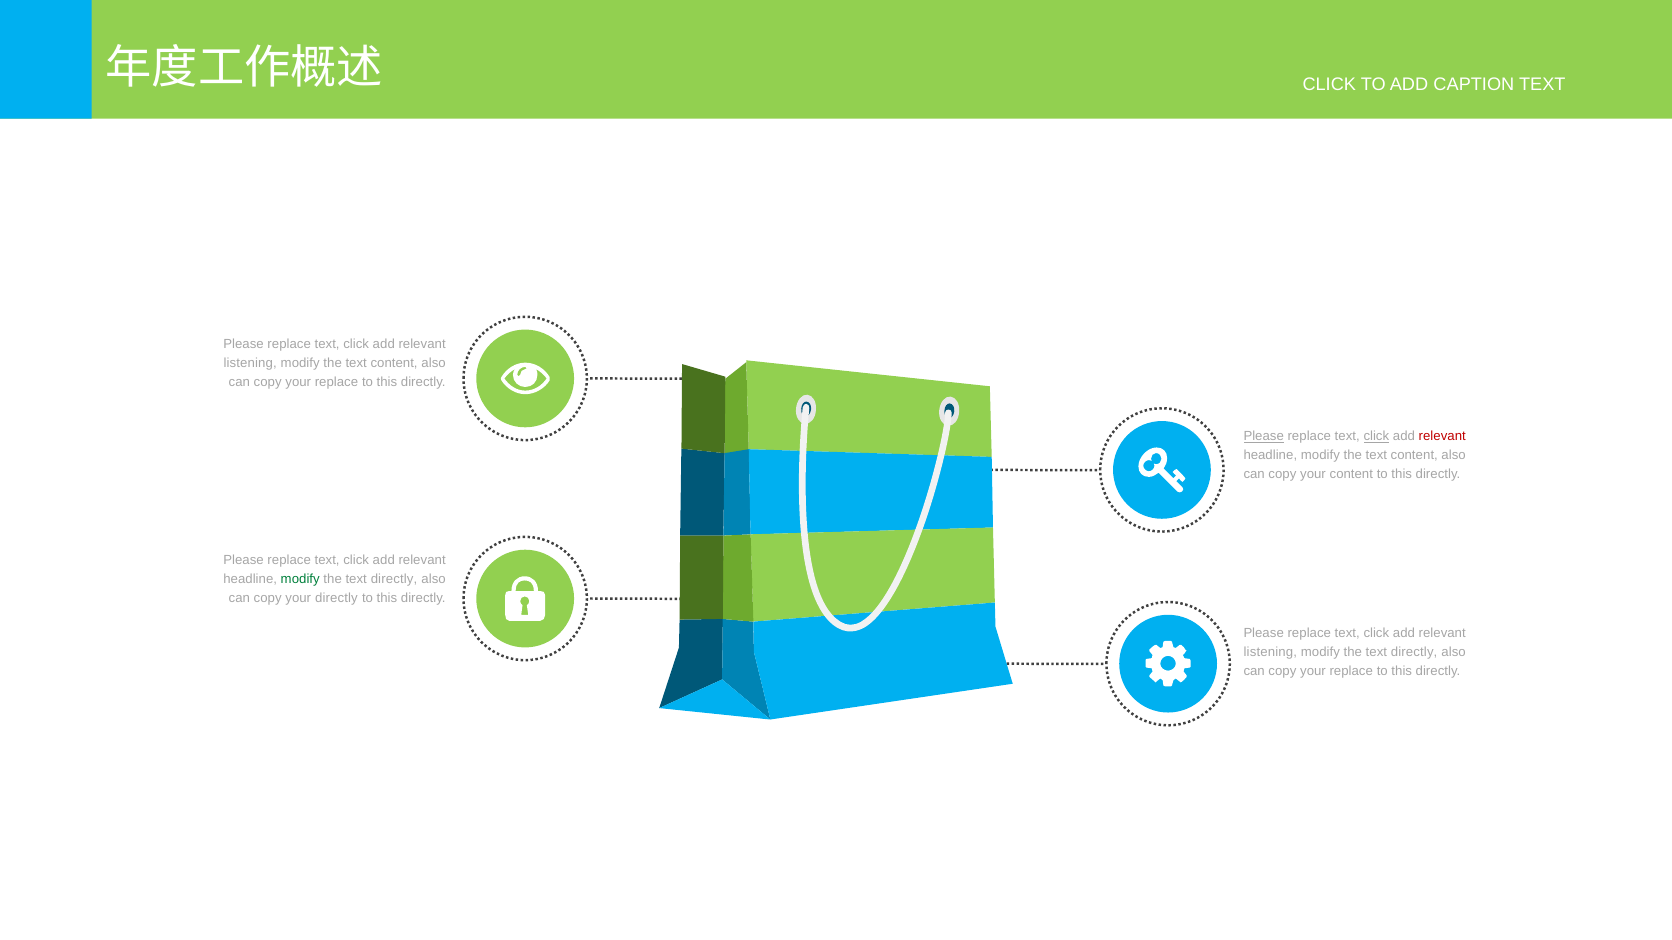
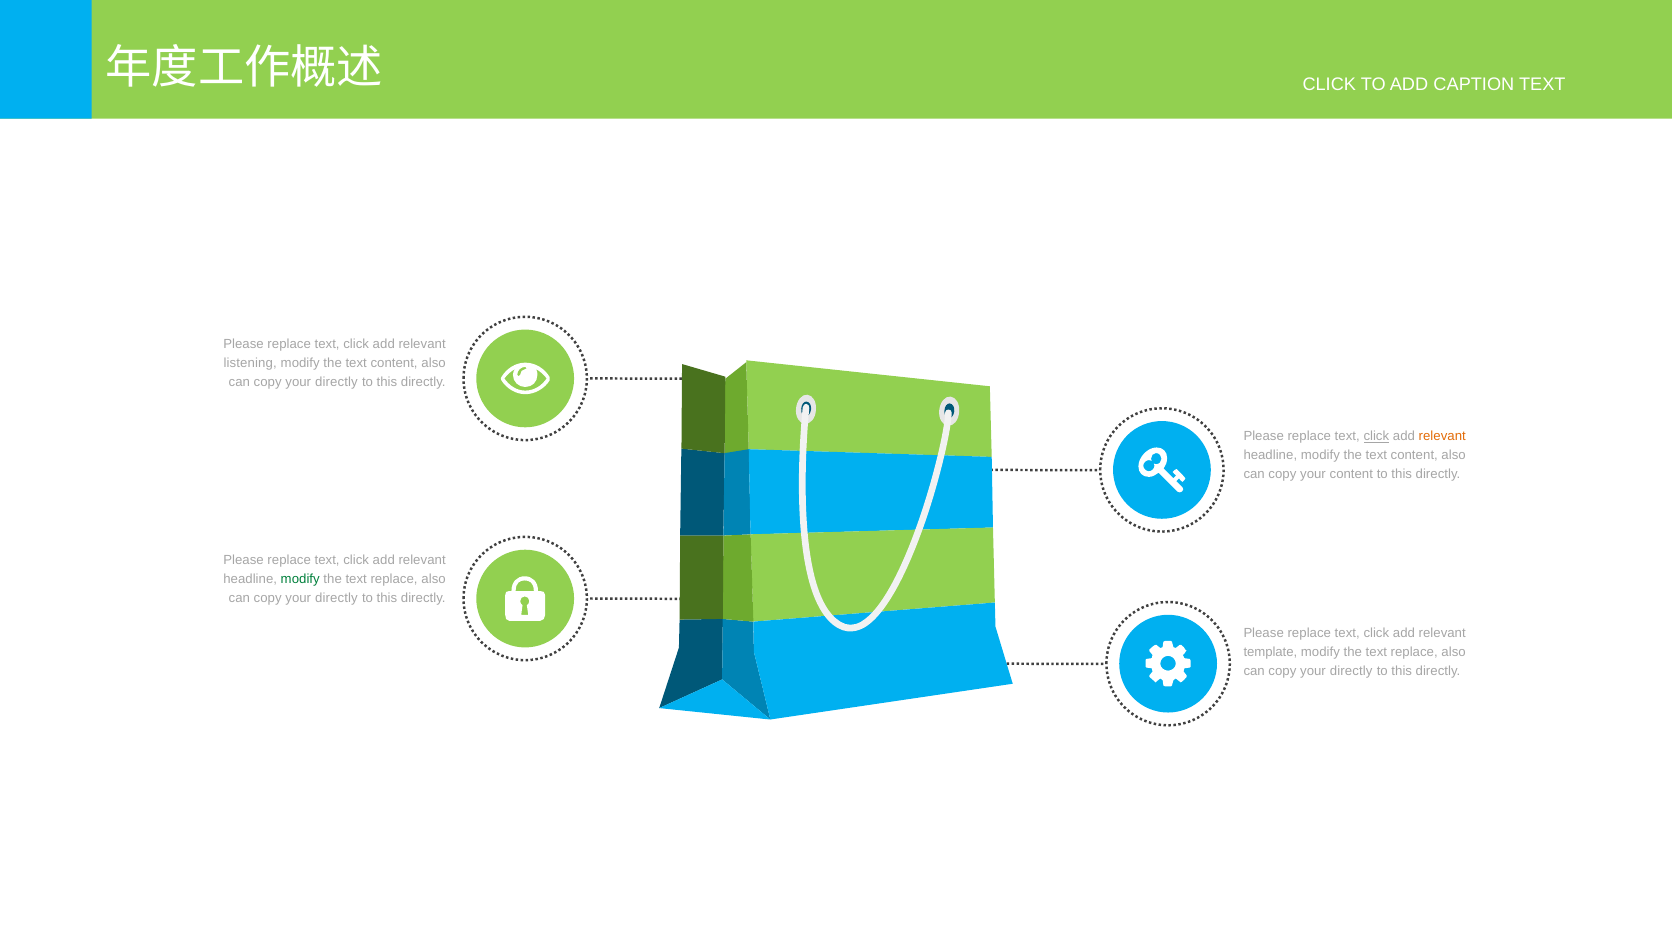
replace at (336, 382): replace -> directly
Please at (1264, 437) underline: present -> none
relevant at (1442, 437) colour: red -> orange
directly at (394, 580): directly -> replace
listening at (1270, 652): listening -> template
directly at (1414, 652): directly -> replace
replace at (1351, 671): replace -> directly
